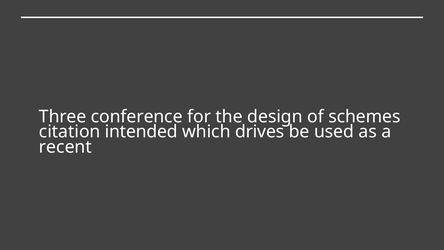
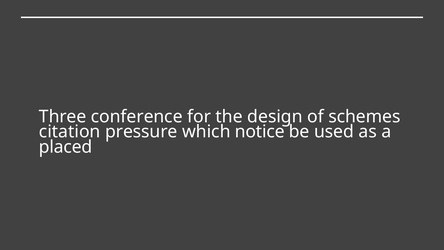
intended: intended -> pressure
drives: drives -> notice
recent: recent -> placed
